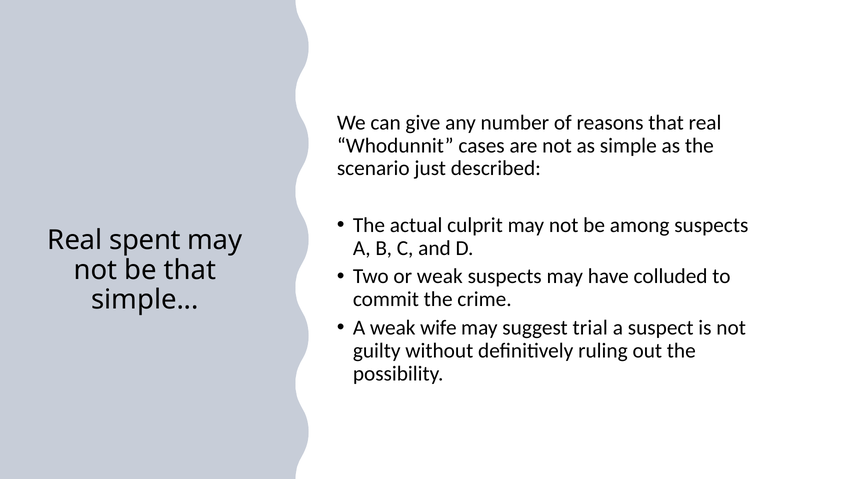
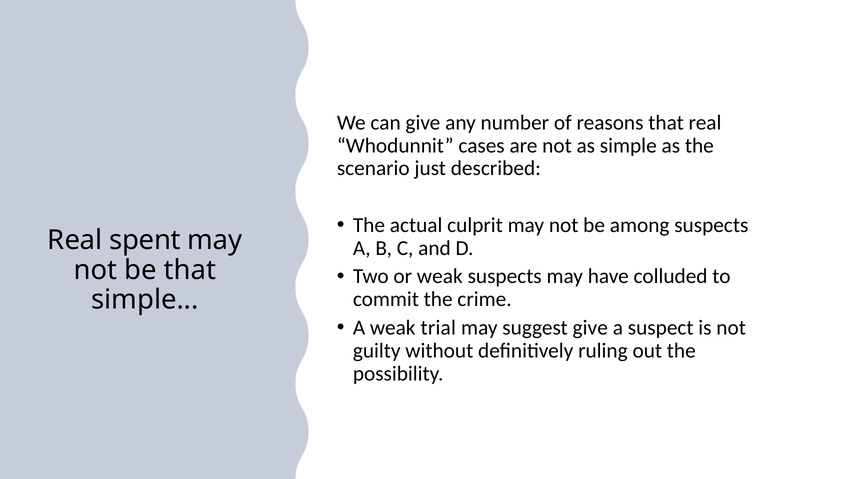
wife: wife -> trial
suggest trial: trial -> give
